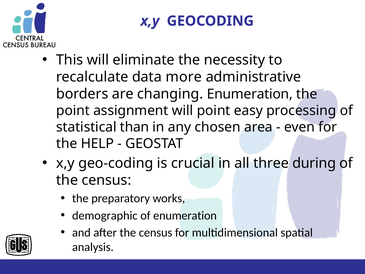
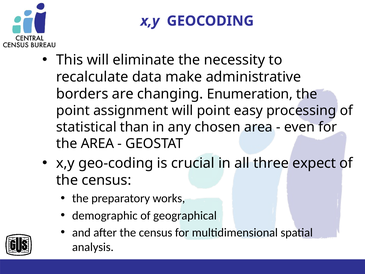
more: more -> make
the HELP: HELP -> AREA
during: during -> expect
of enumeration: enumeration -> geographical
